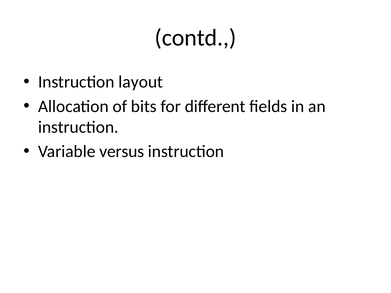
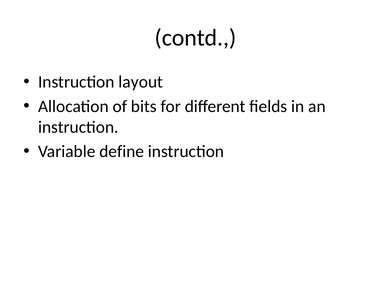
versus: versus -> define
